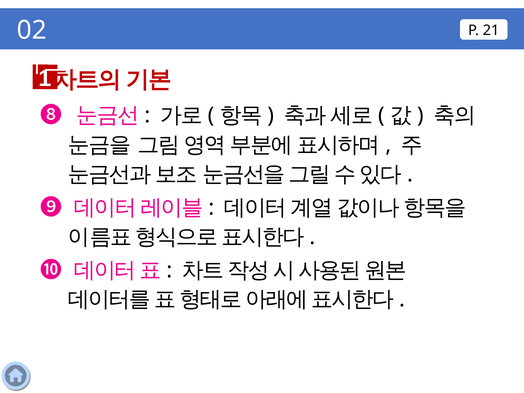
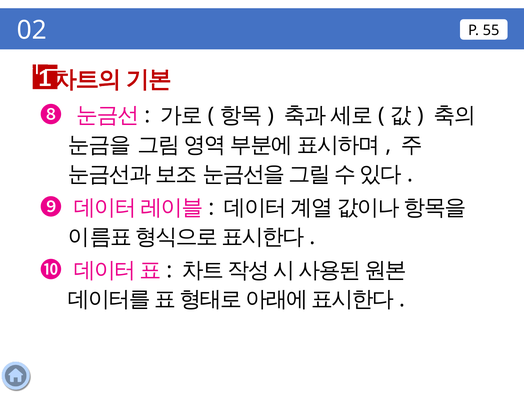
21: 21 -> 55
